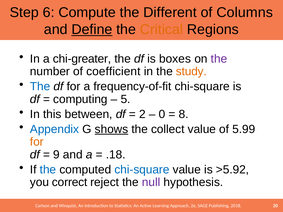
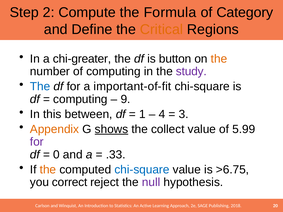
6: 6 -> 2
Different: Different -> Formula
Columns: Columns -> Category
Define underline: present -> none
boxes: boxes -> button
the at (219, 59) colour: purple -> orange
of coefficient: coefficient -> computing
study colour: orange -> purple
frequency-of-fit: frequency-of-fit -> important-of-fit
5: 5 -> 9
2: 2 -> 1
0: 0 -> 4
8: 8 -> 3
Appendix colour: blue -> orange
for at (37, 142) colour: orange -> purple
9: 9 -> 0
.18: .18 -> .33
the at (48, 170) colour: blue -> orange
>5.92: >5.92 -> >6.75
